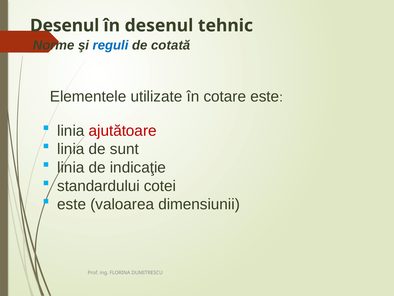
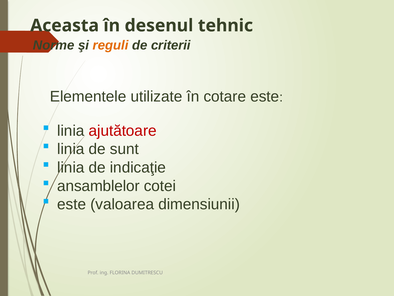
Desenul at (65, 26): Desenul -> Aceasta
reguli colour: blue -> orange
cotată: cotată -> criterii
standardului: standardului -> ansamblelor
